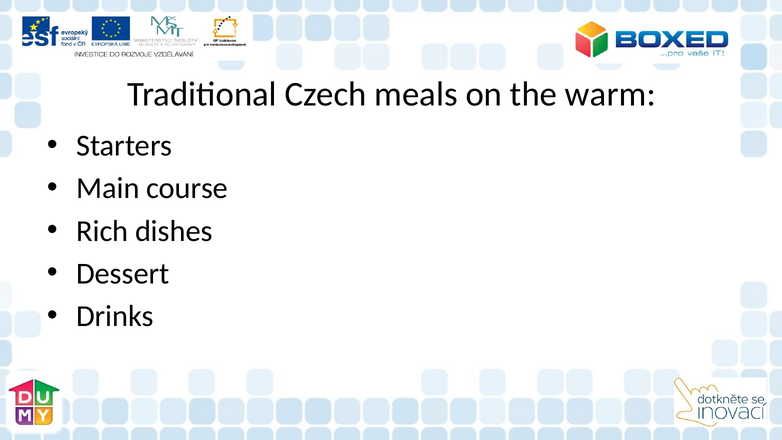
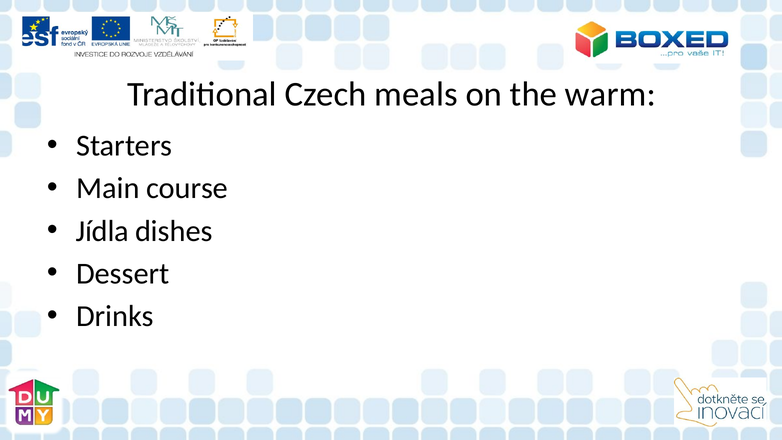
Rich: Rich -> Jídla
